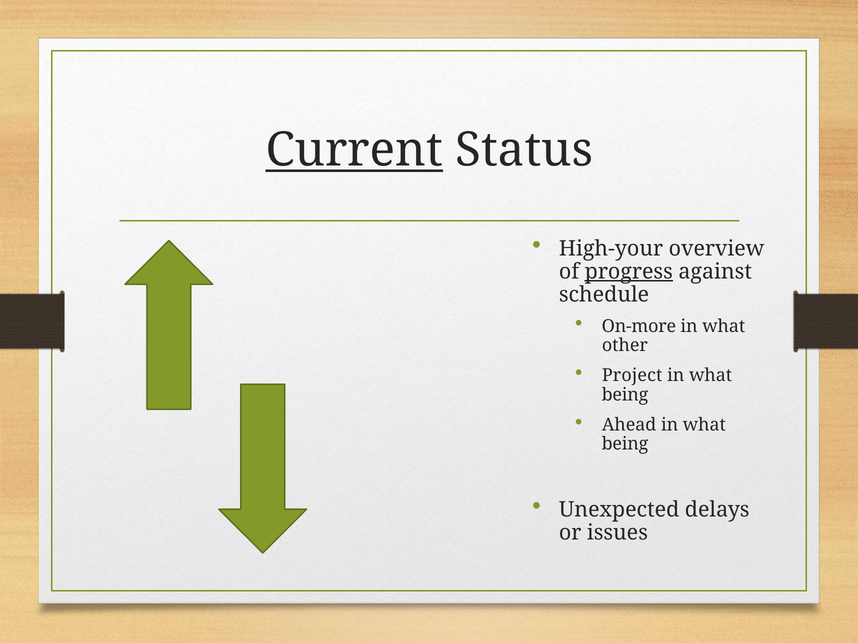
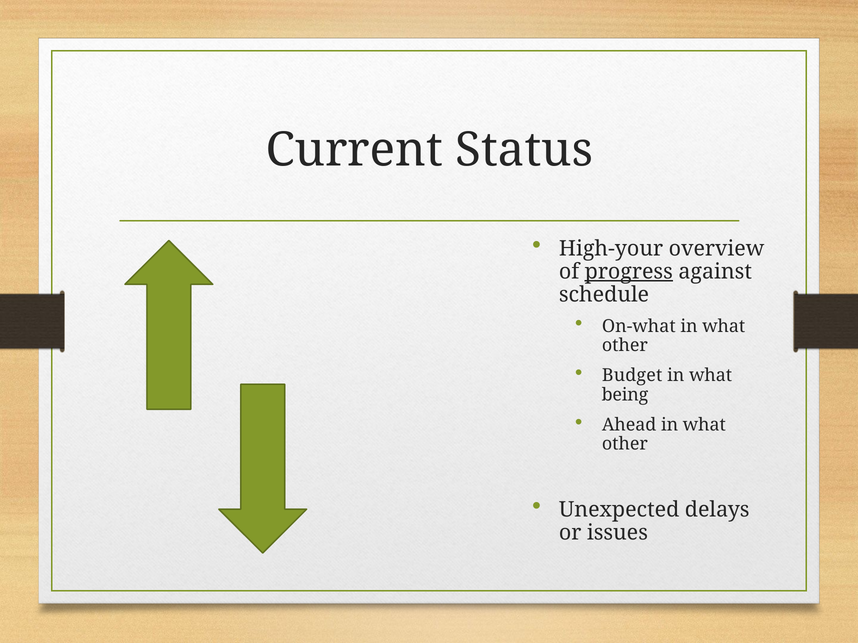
Current underline: present -> none
On-more: On-more -> On-what
Project: Project -> Budget
being at (625, 444): being -> other
